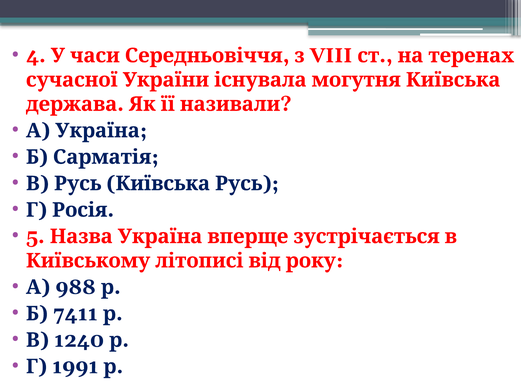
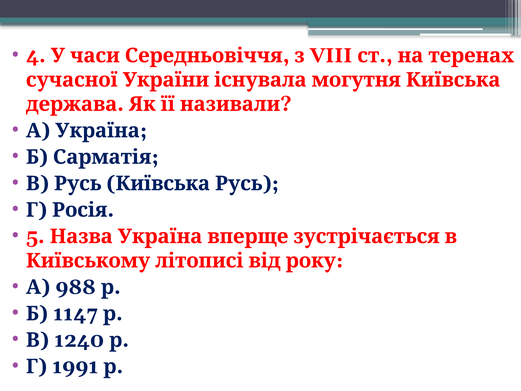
7411: 7411 -> 1147
